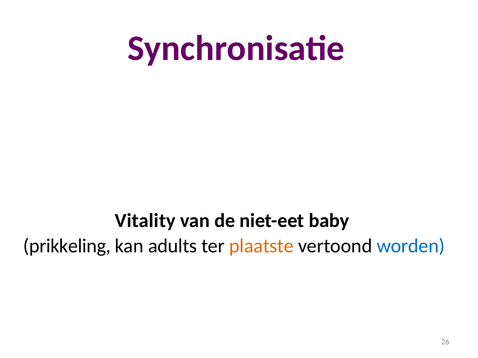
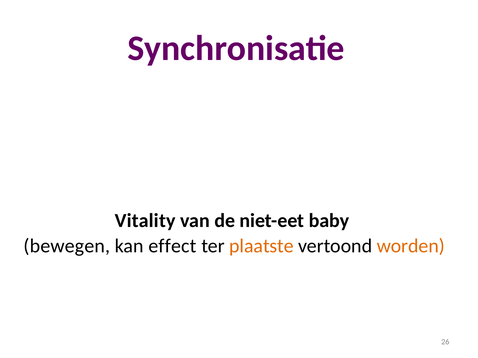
prikkeling: prikkeling -> bewegen
adults: adults -> effect
worden colour: blue -> orange
